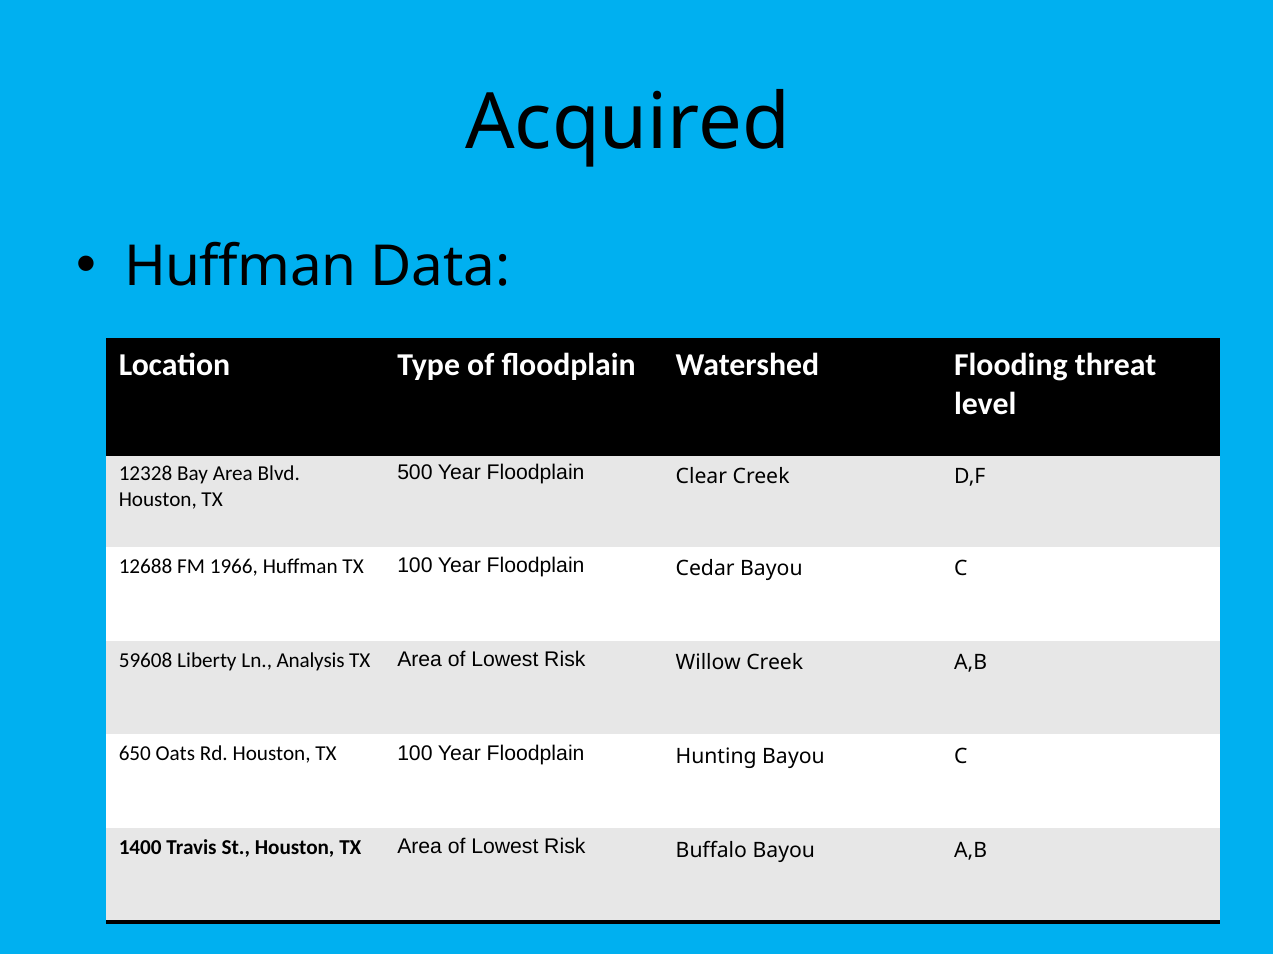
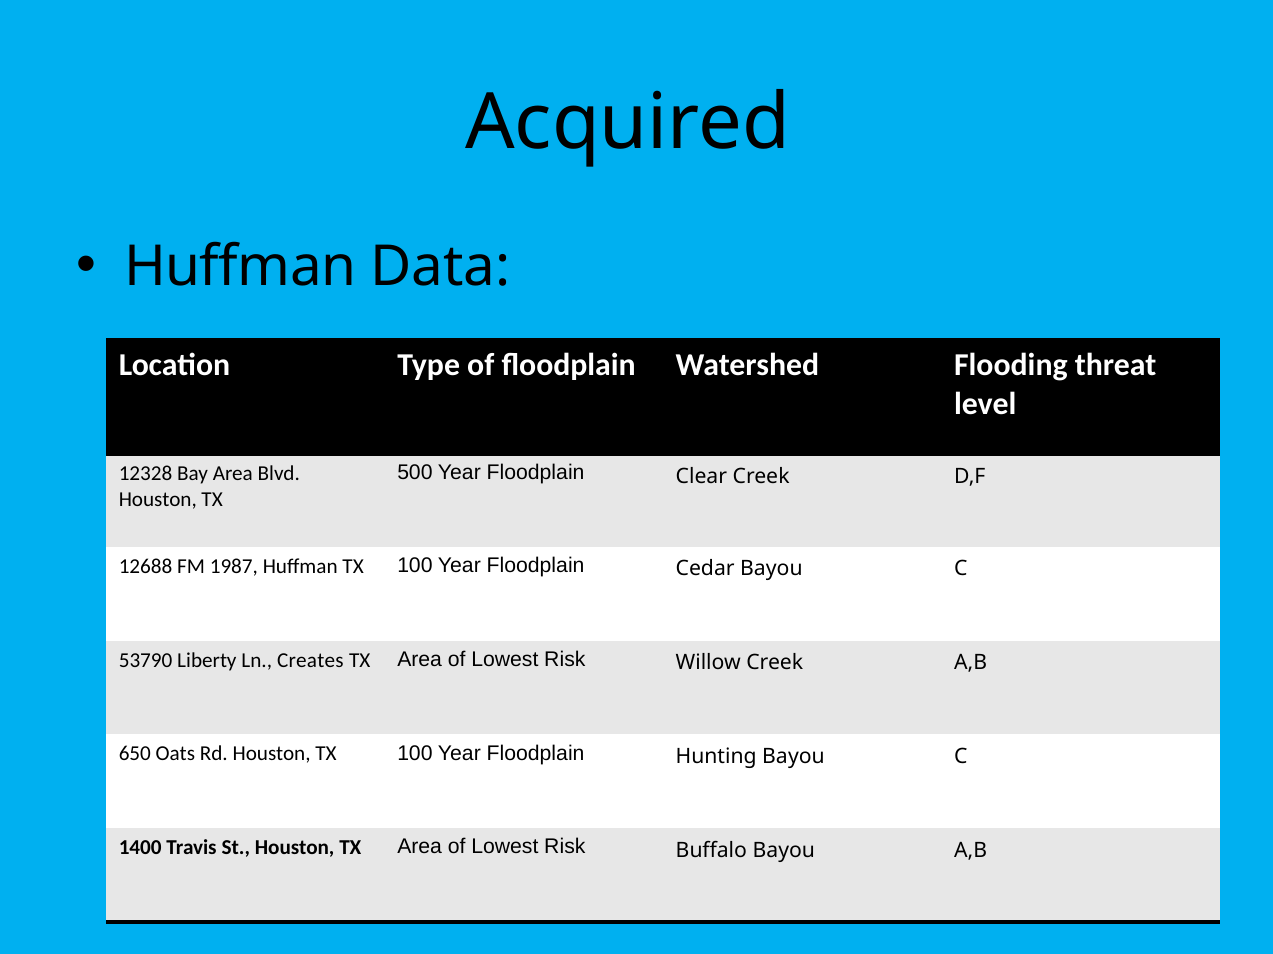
1966: 1966 -> 1987
59608: 59608 -> 53790
Analysis: Analysis -> Creates
